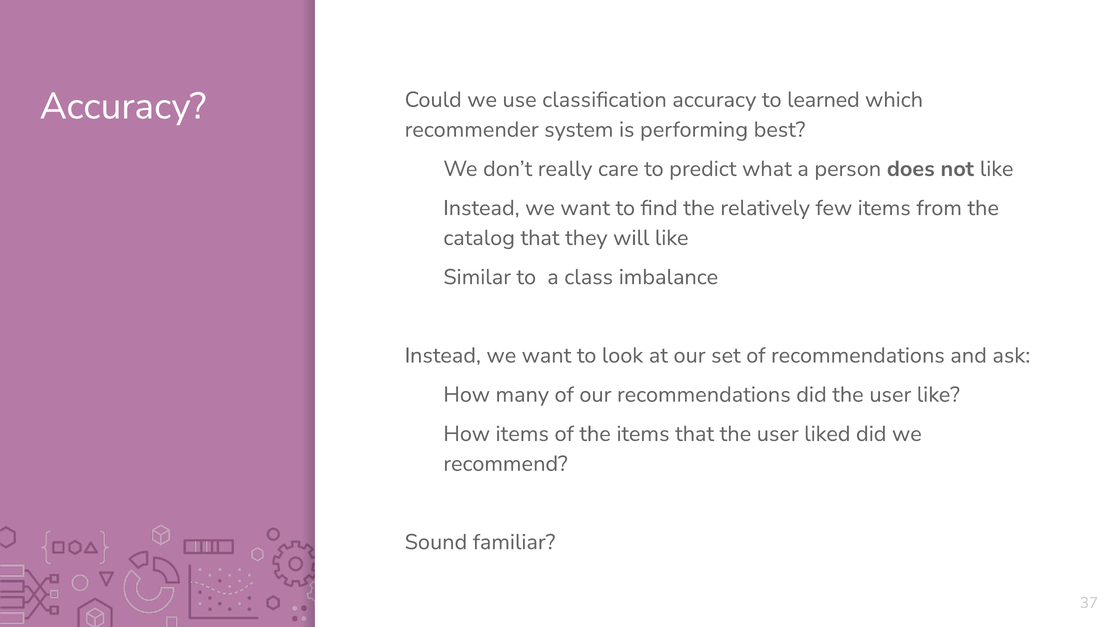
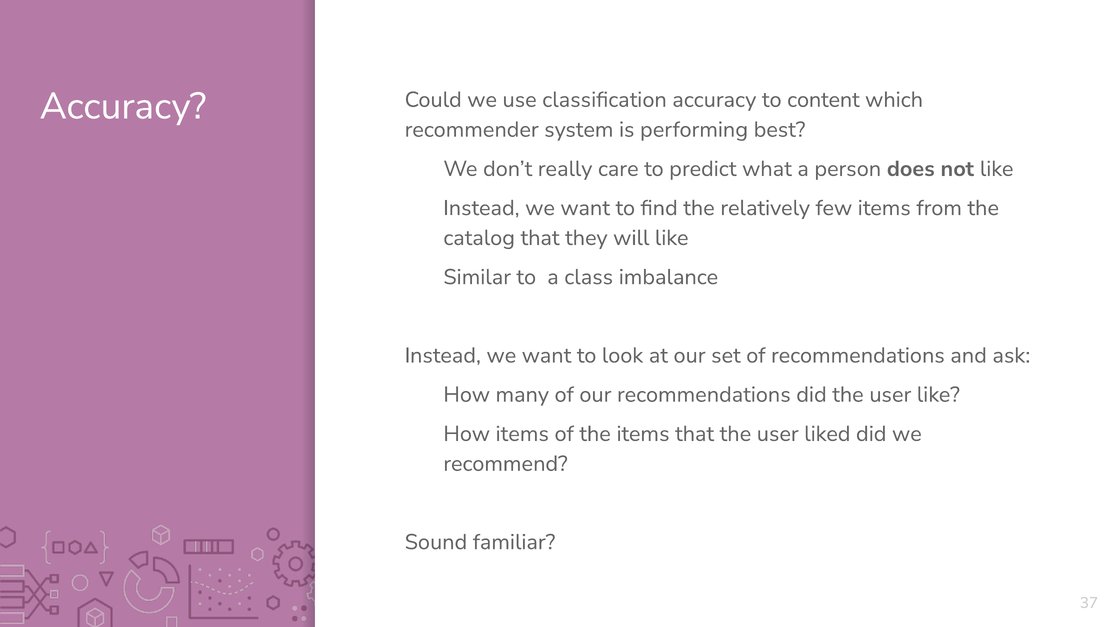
learned: learned -> content
